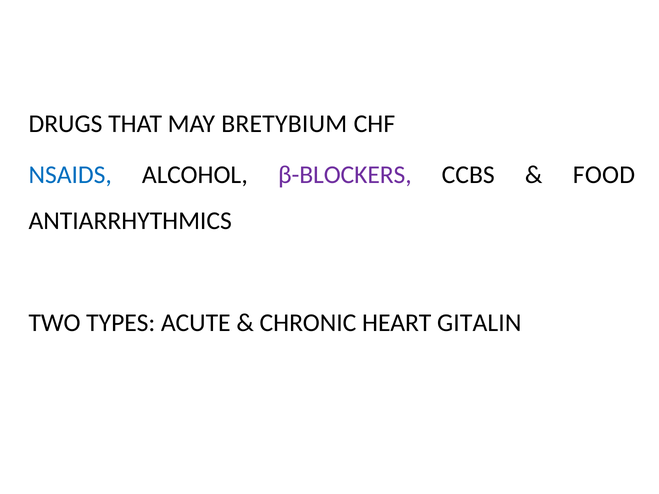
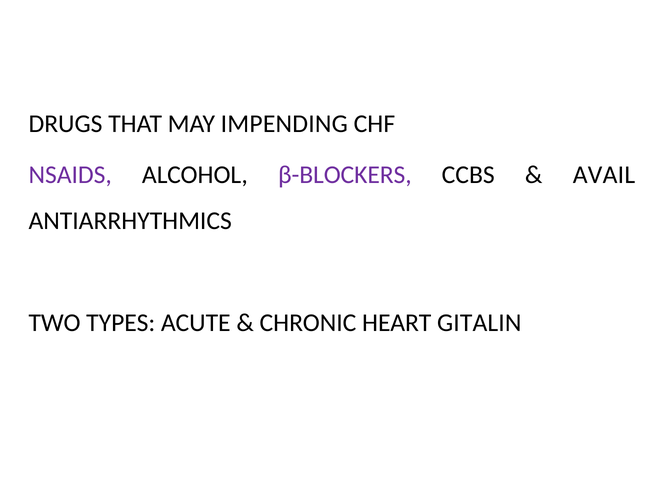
BRETYBIUM: BRETYBIUM -> IMPENDING
NSAIDS colour: blue -> purple
FOOD: FOOD -> AVAIL
